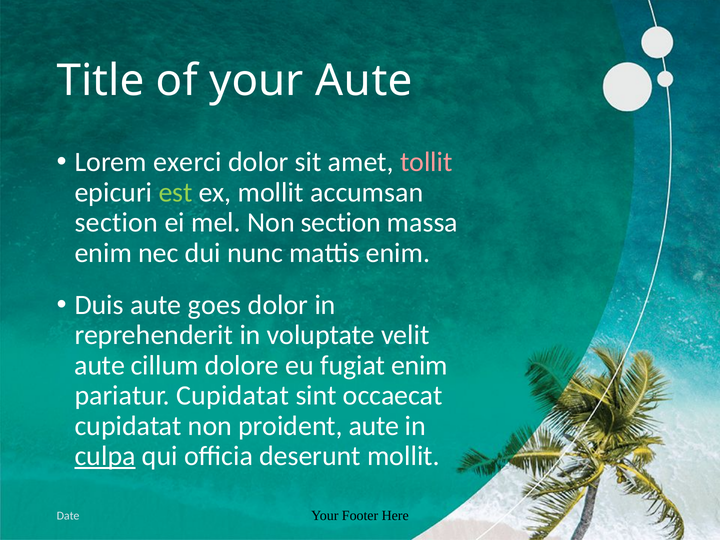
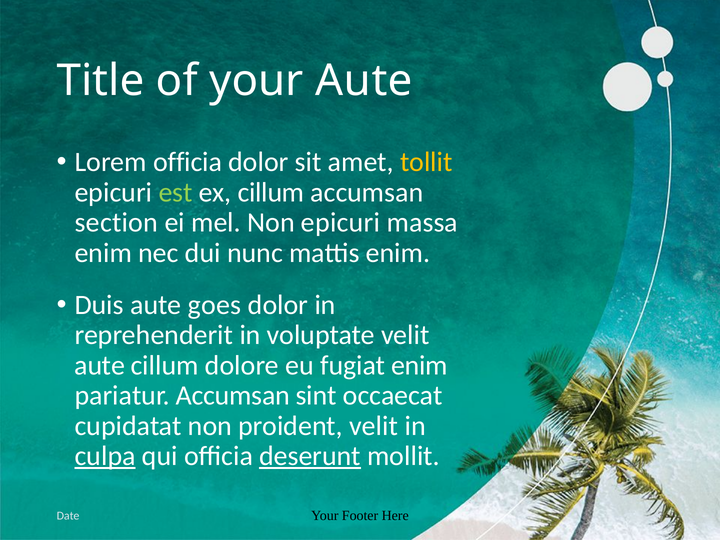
Lorem exerci: exerci -> officia
tollit colour: pink -> yellow
ex mollit: mollit -> cillum
Non section: section -> epicuri
pariatur Cupidatat: Cupidatat -> Accumsan
proident aute: aute -> velit
deserunt underline: none -> present
